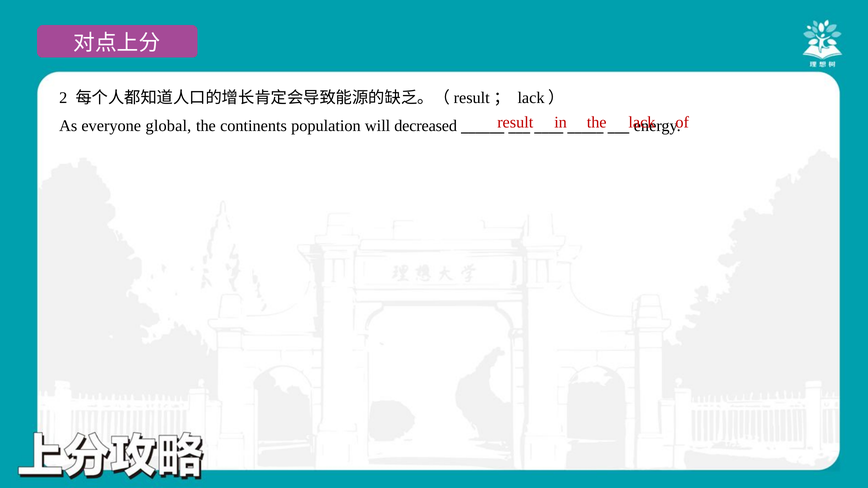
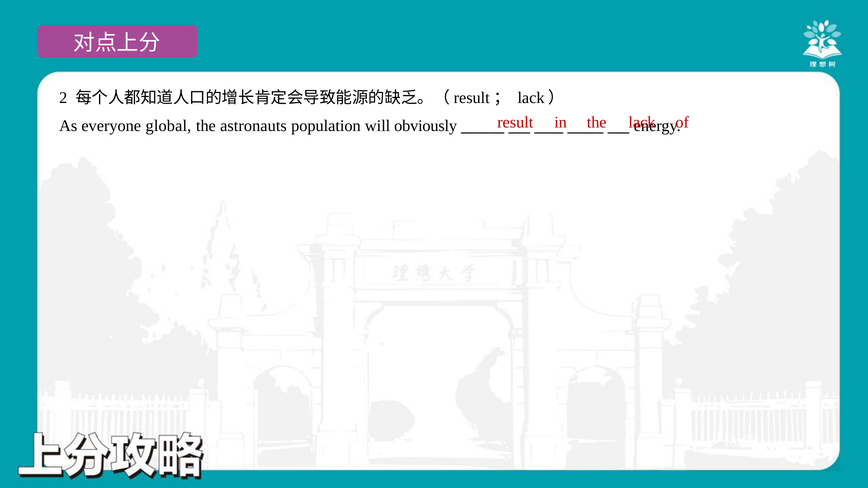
continents: continents -> astronauts
decreased: decreased -> obviously
